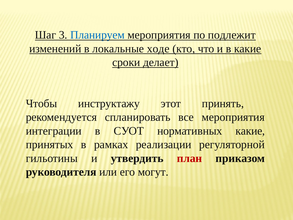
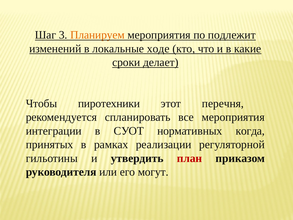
Планируем colour: blue -> orange
инструктажу: инструктажу -> пиротехники
принять: принять -> перечня
нормативных какие: какие -> когда
